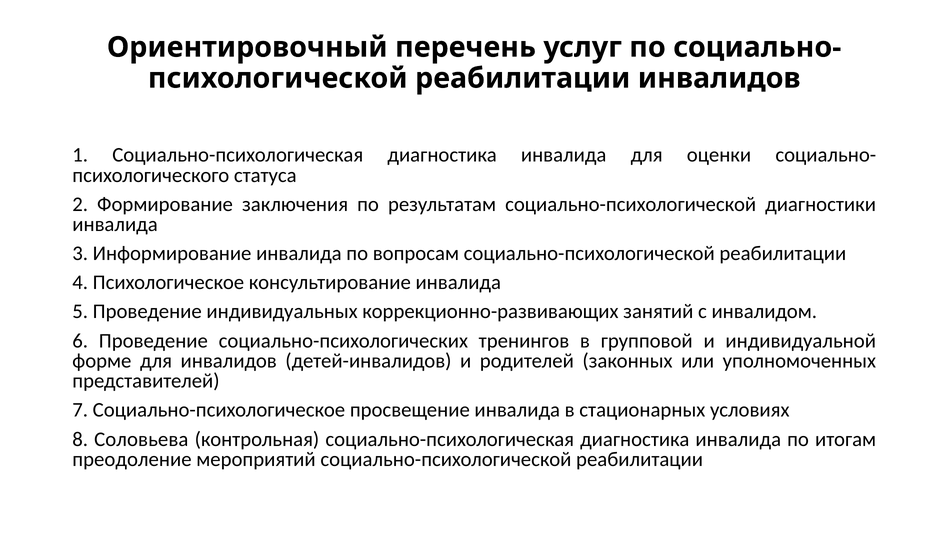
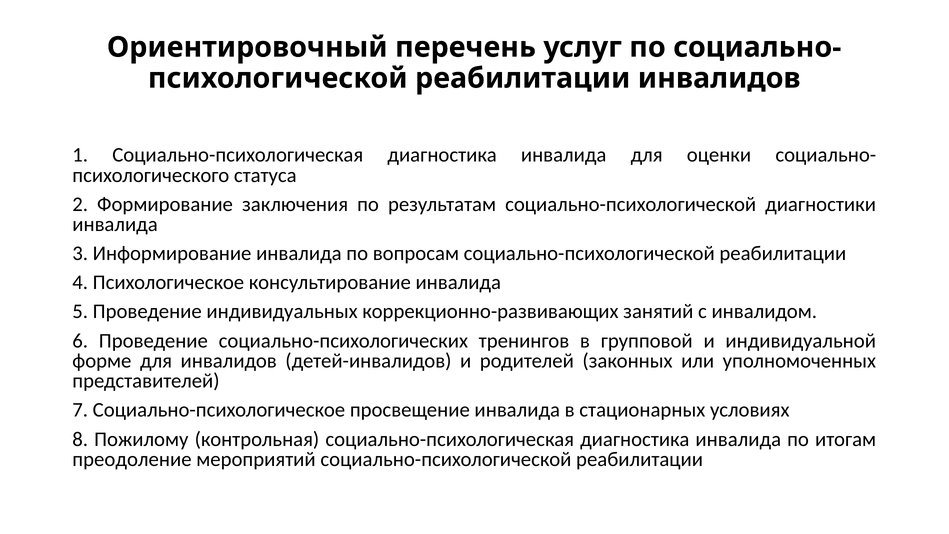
Соловьева: Соловьева -> Пожилому
